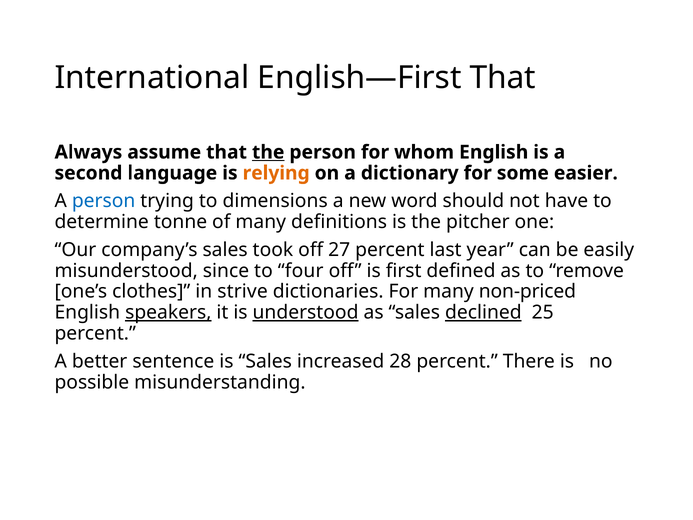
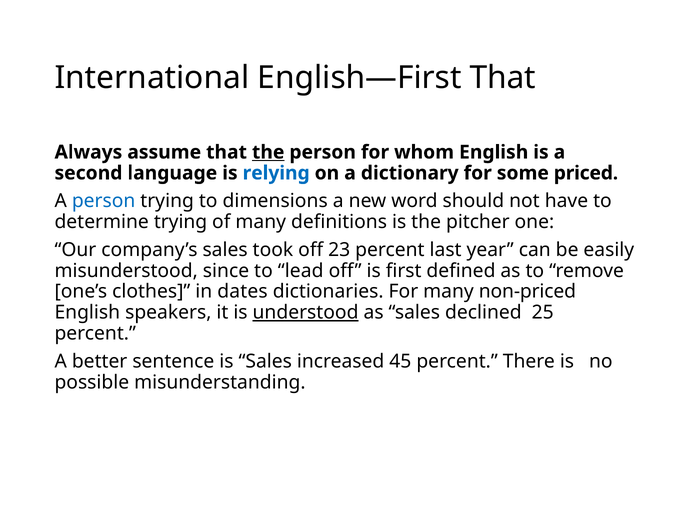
relying colour: orange -> blue
easier: easier -> priced
determine tonne: tonne -> trying
27: 27 -> 23
four: four -> lead
strive: strive -> dates
speakers underline: present -> none
declined underline: present -> none
28: 28 -> 45
